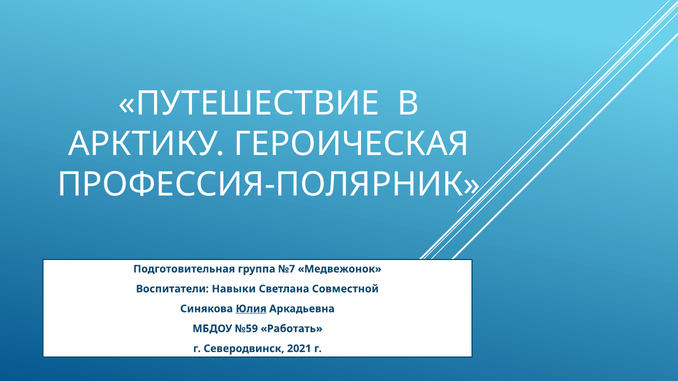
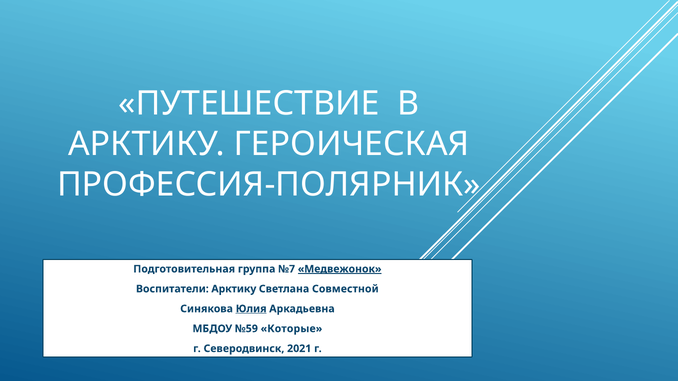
Медвежонок underline: none -> present
Воспитатели Навыки: Навыки -> Арктику
Работать: Работать -> Которые
